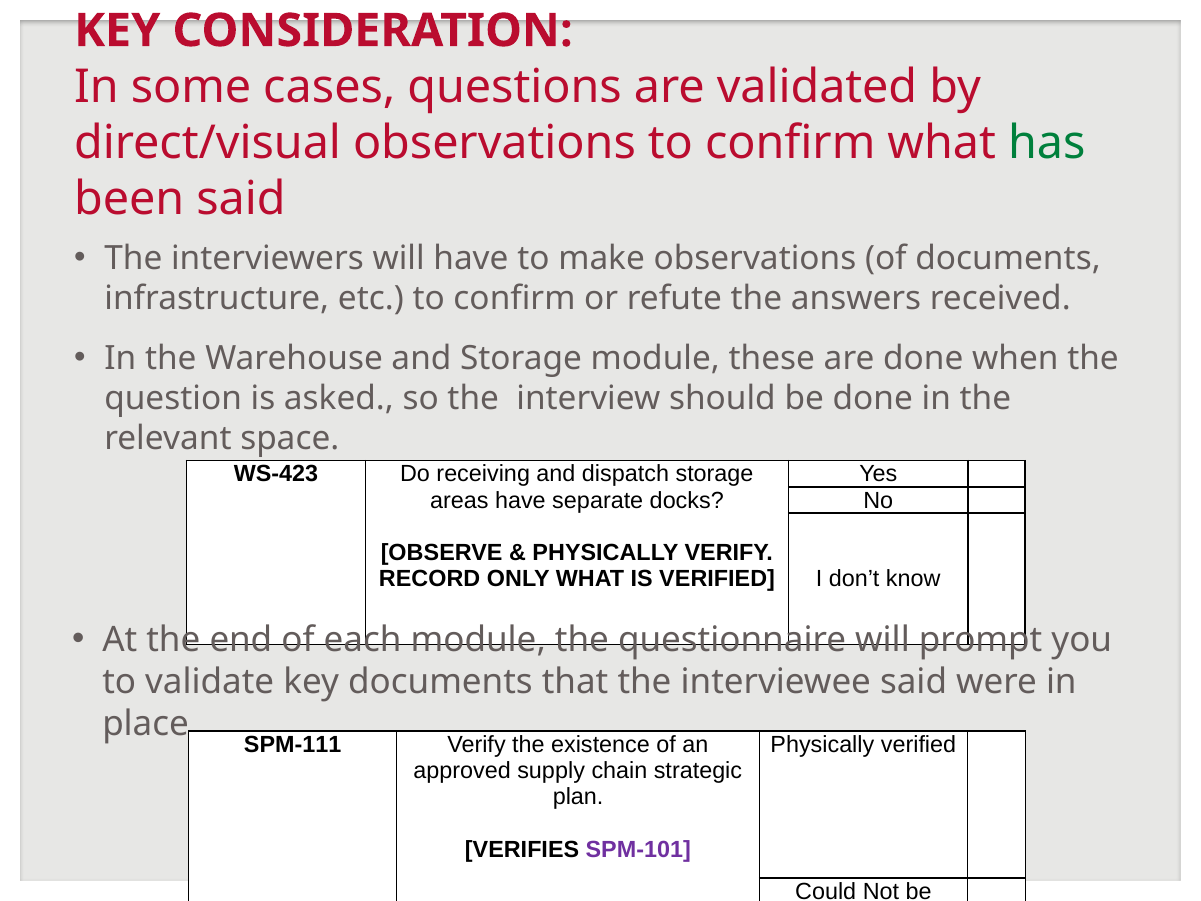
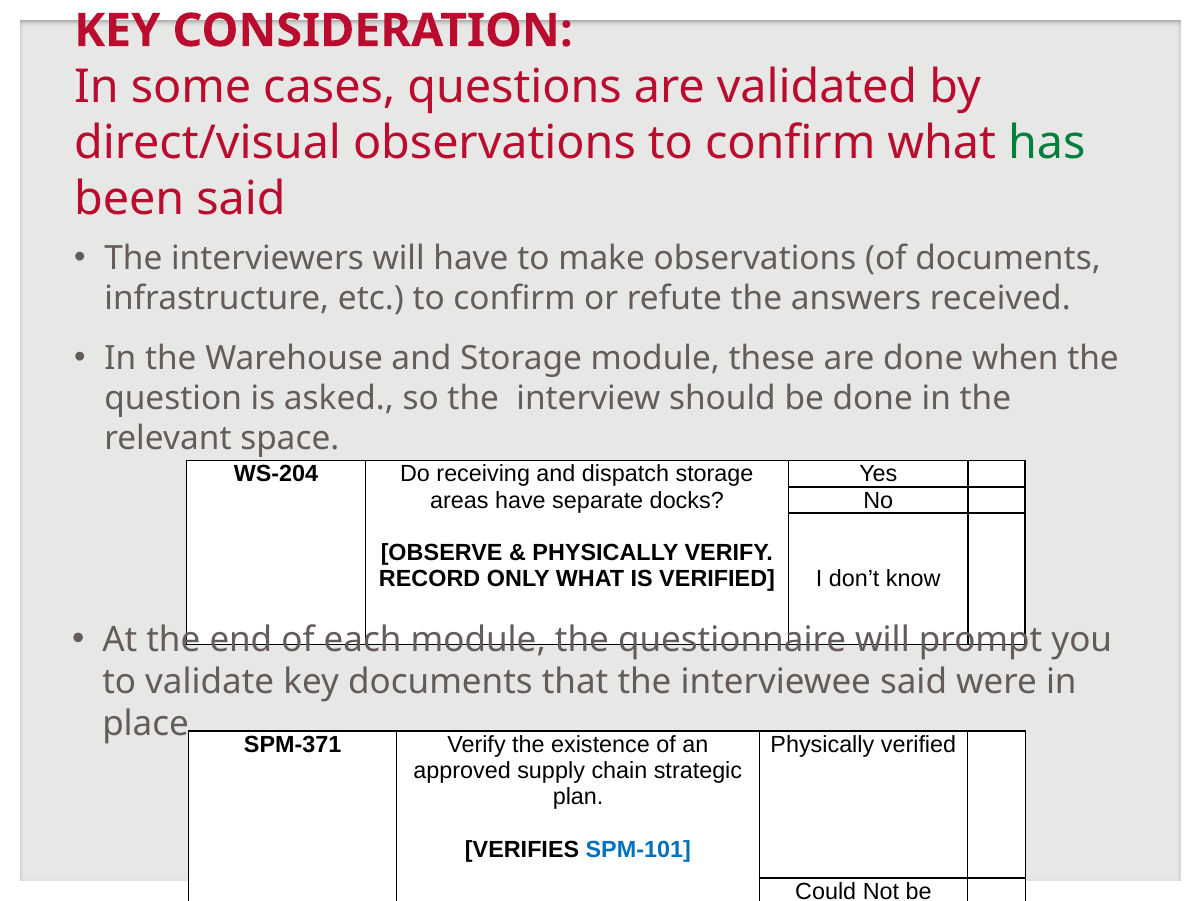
WS-423: WS-423 -> WS-204
SPM-111: SPM-111 -> SPM-371
SPM-101 colour: purple -> blue
